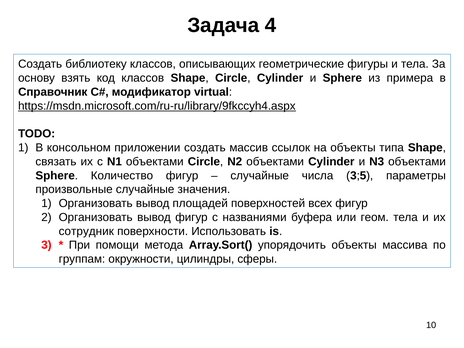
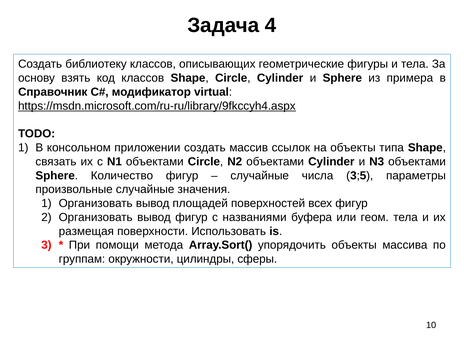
сотрудник: сотрудник -> размещая
